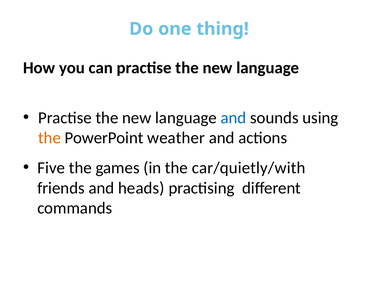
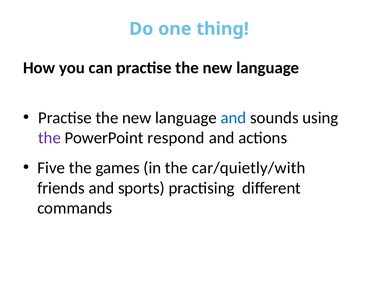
the at (50, 138) colour: orange -> purple
weather: weather -> respond
heads: heads -> sports
